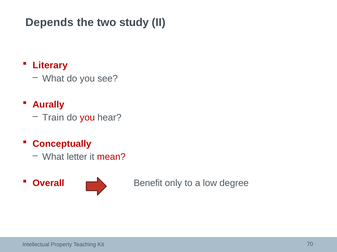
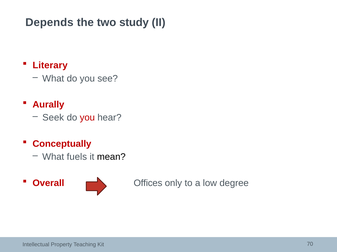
Train: Train -> Seek
letter: letter -> fuels
mean colour: red -> black
Benefit: Benefit -> Offices
